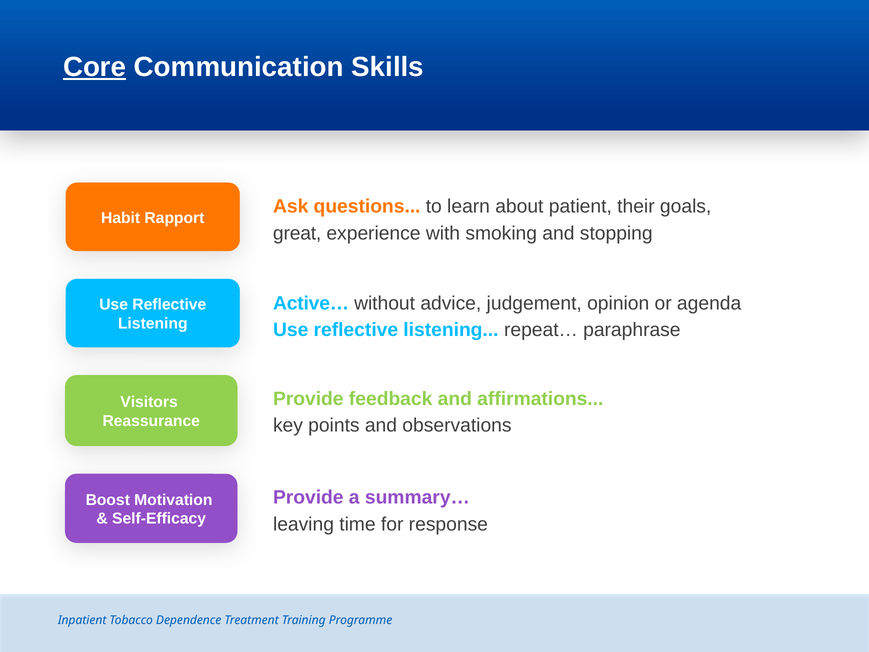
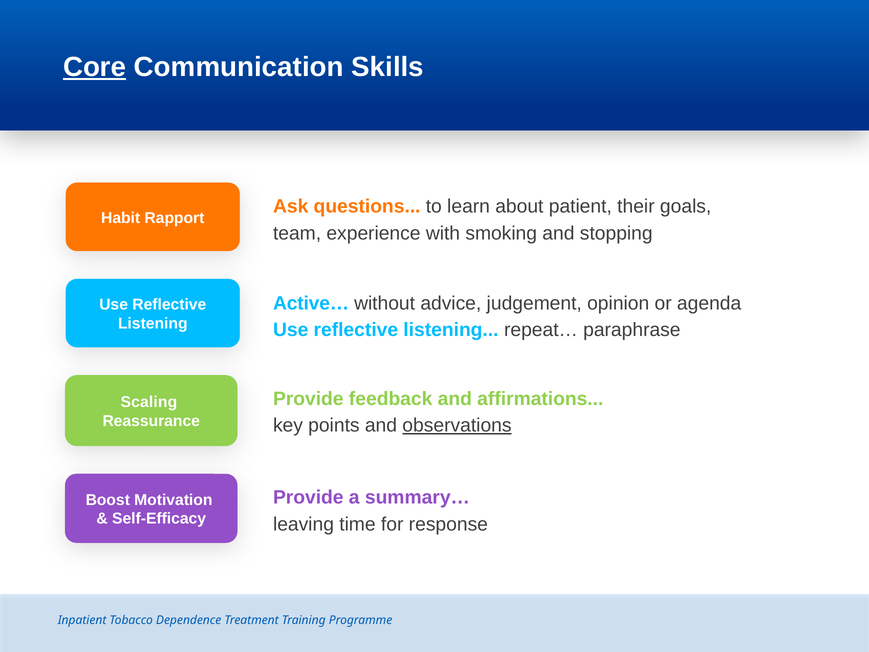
great: great -> team
Visitors: Visitors -> Scaling
observations underline: none -> present
